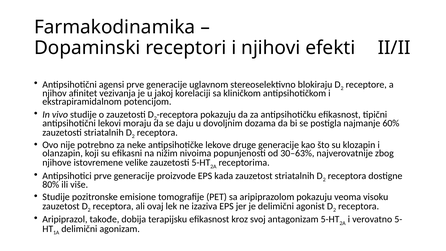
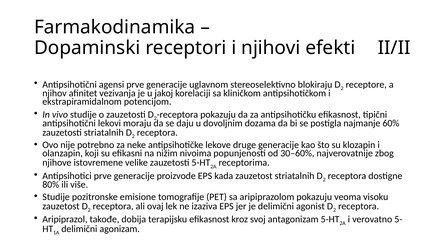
30–63%: 30–63% -> 30–60%
